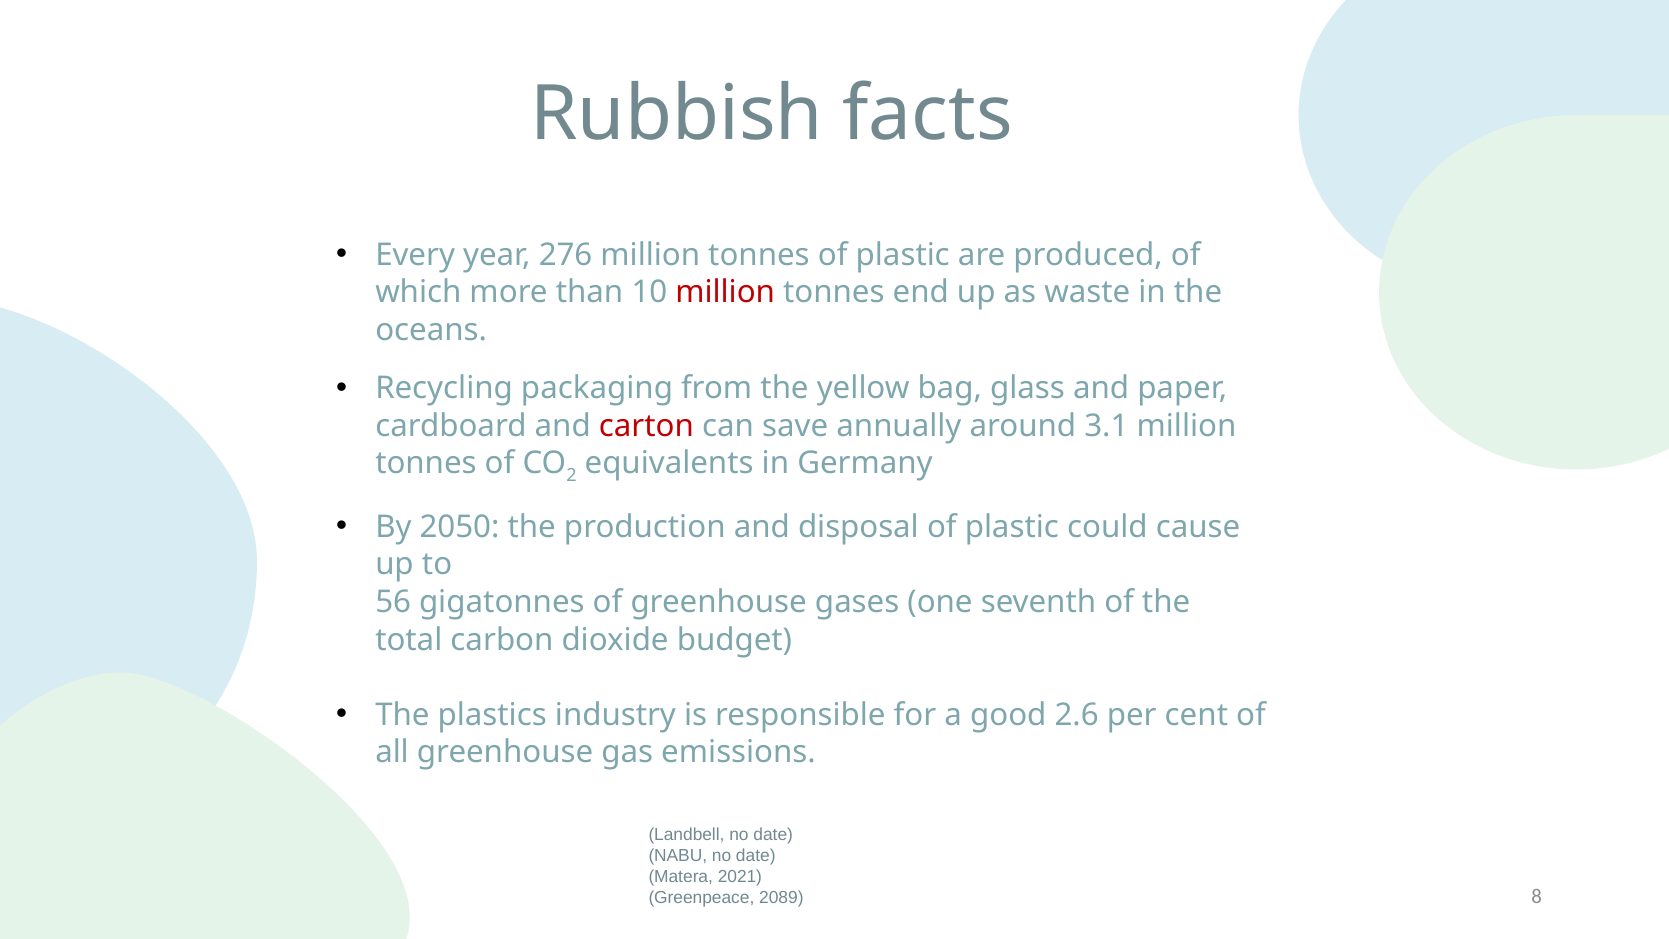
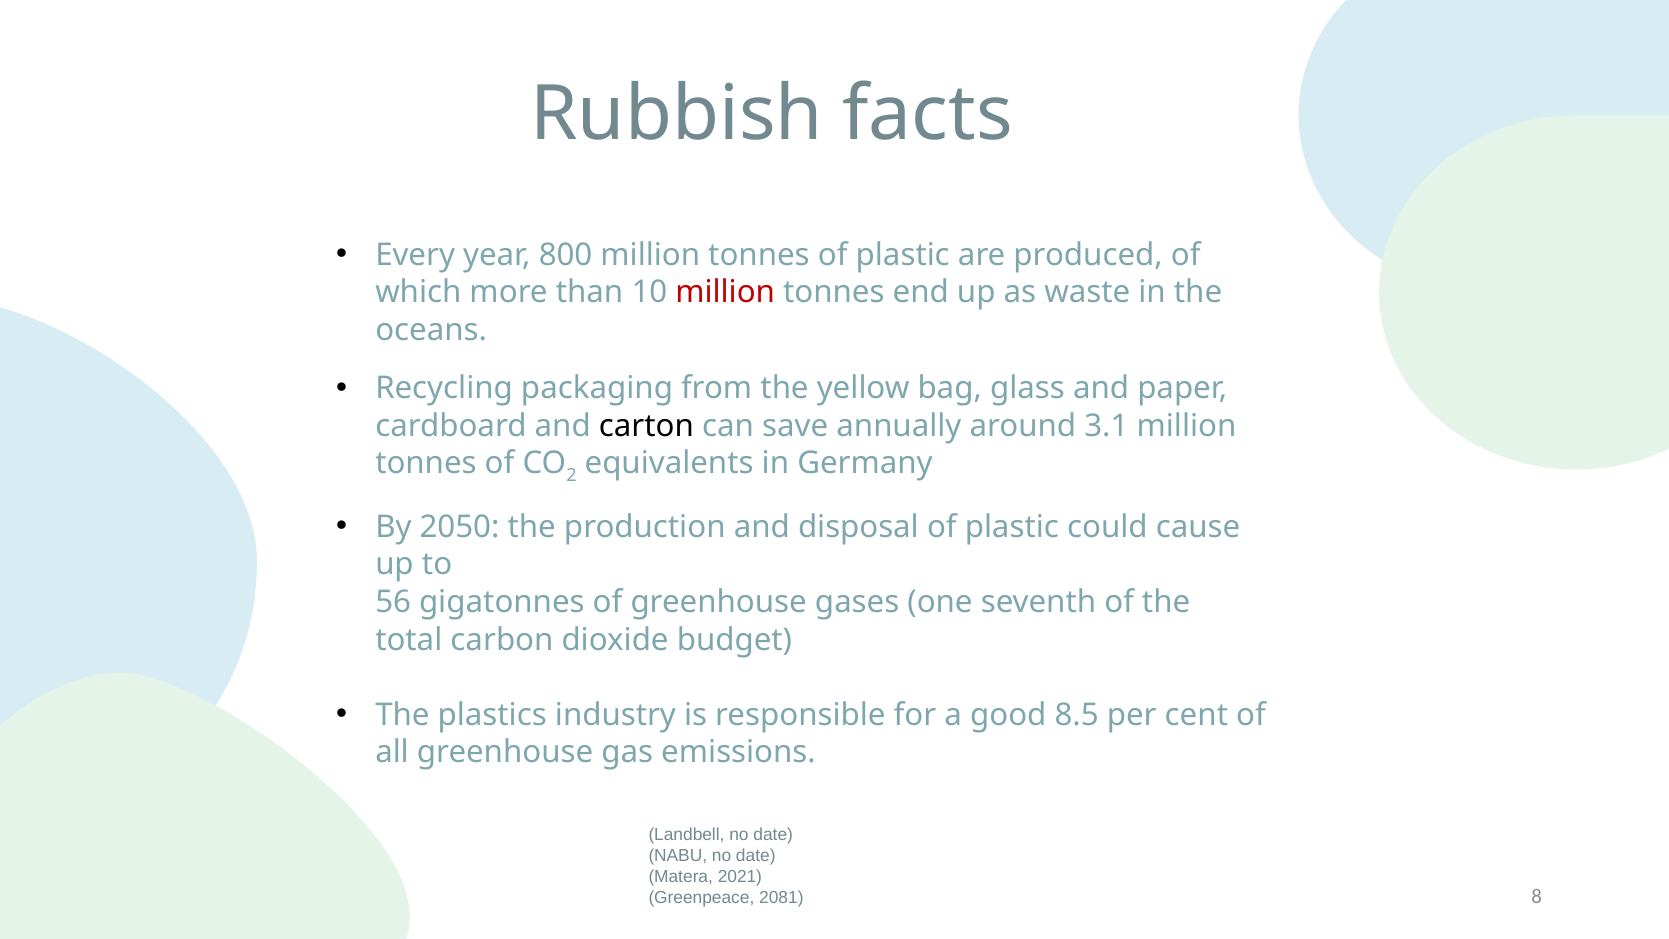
276: 276 -> 800
carton colour: red -> black
2.6: 2.6 -> 8.5
2089: 2089 -> 2081
